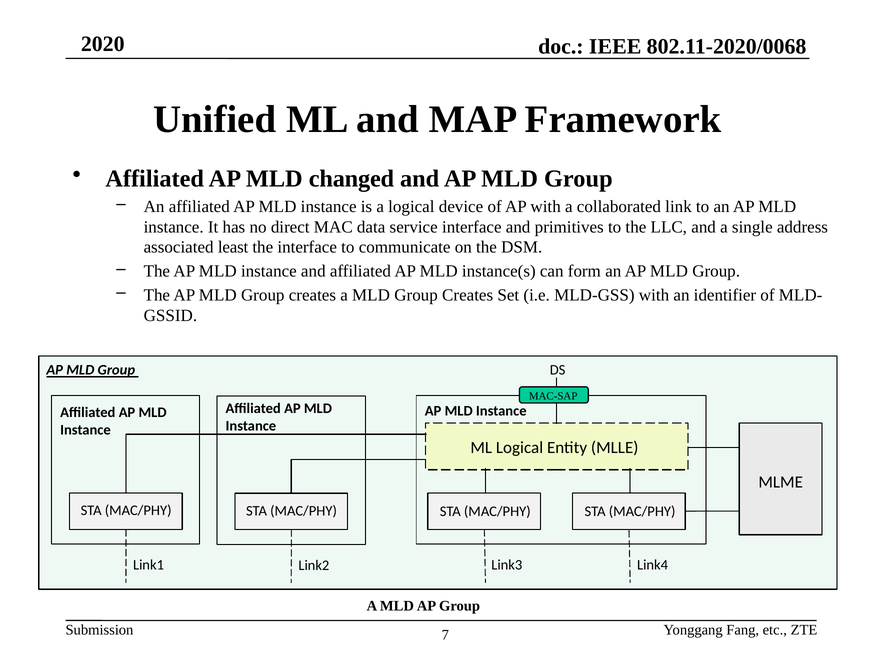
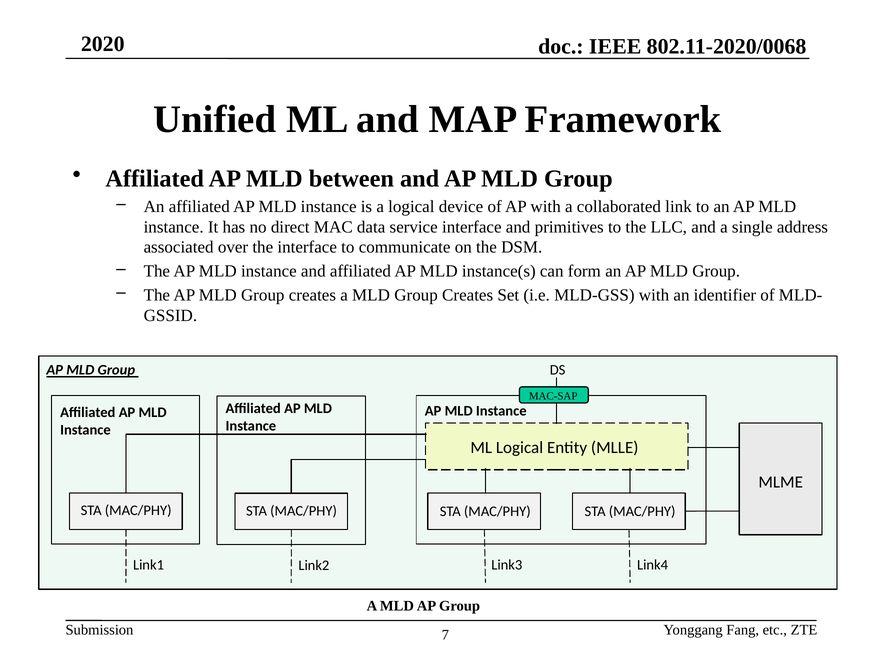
changed: changed -> between
least: least -> over
